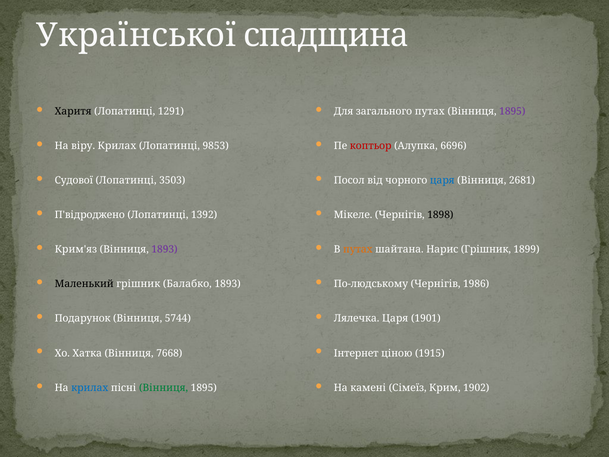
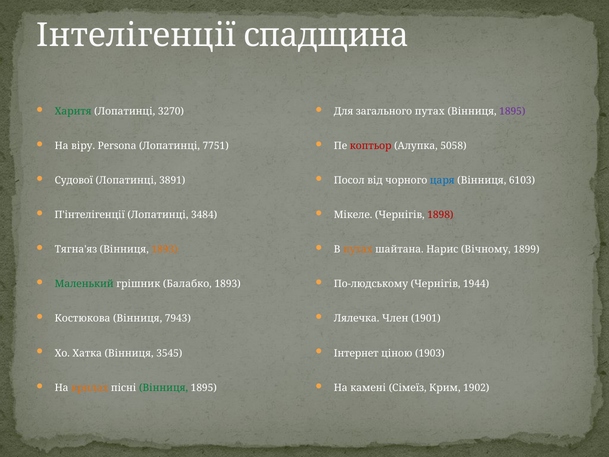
Української: Української -> Інтелігенції
Харитя colour: black -> green
1291: 1291 -> 3270
віру Крилах: Крилах -> Persona
9853: 9853 -> 7751
6696: 6696 -> 5058
3503: 3503 -> 3891
2681: 2681 -> 6103
П'відроджено: П'відроджено -> П'інтелігенції
1392: 1392 -> 3484
1898 colour: black -> red
Крим'яз: Крим'яз -> Тягна'яз
1893 at (165, 249) colour: purple -> orange
Нарис Грішник: Грішник -> Вічному
Маленький colour: black -> green
1986: 1986 -> 1944
Подарунок: Подарунок -> Костюкова
5744: 5744 -> 7943
Лялечка Царя: Царя -> Член
7668: 7668 -> 3545
1915: 1915 -> 1903
крилах at (90, 387) colour: blue -> orange
